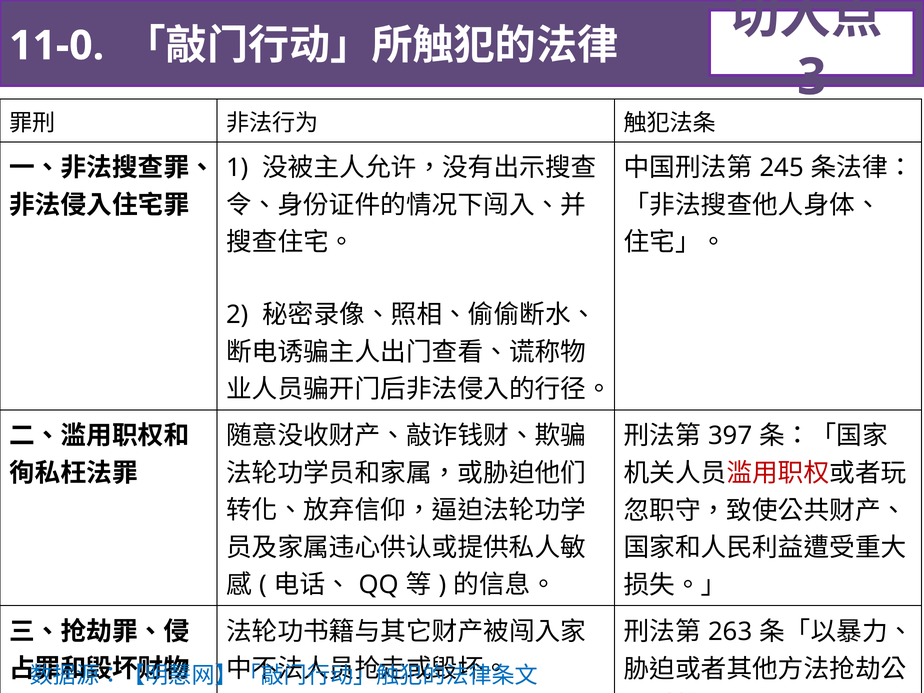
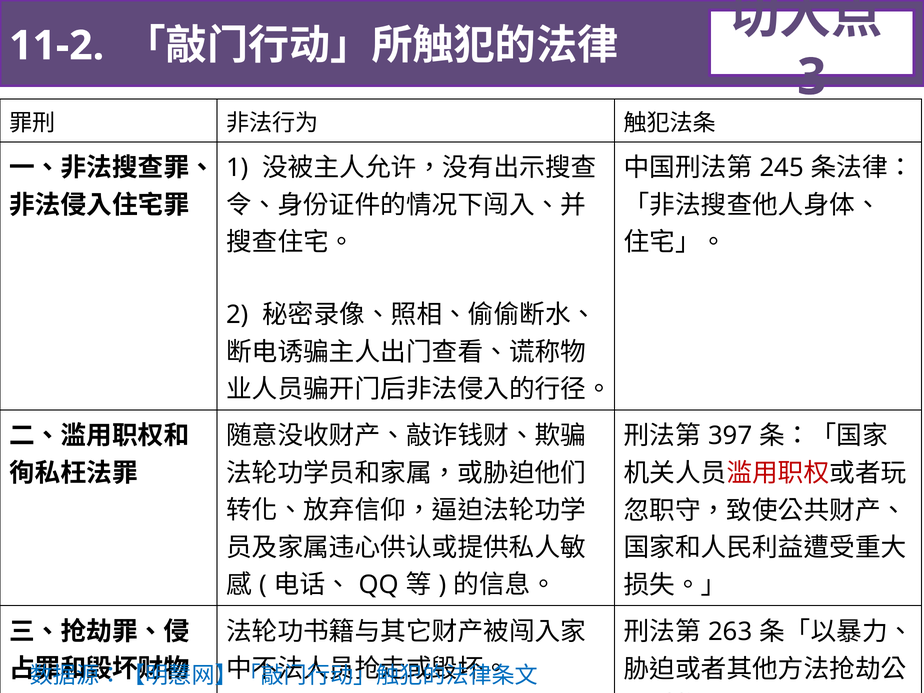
11-0: 11-0 -> 11-2
